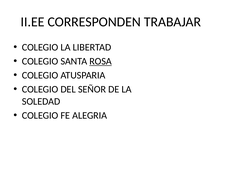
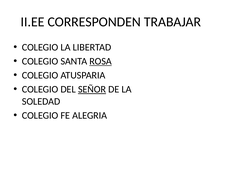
SEÑOR underline: none -> present
